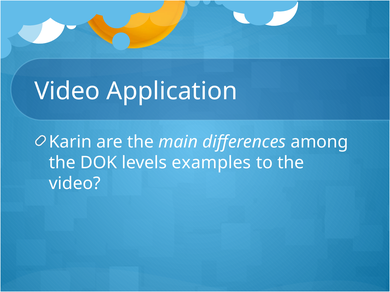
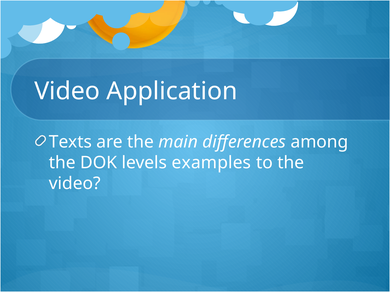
Karin: Karin -> Texts
